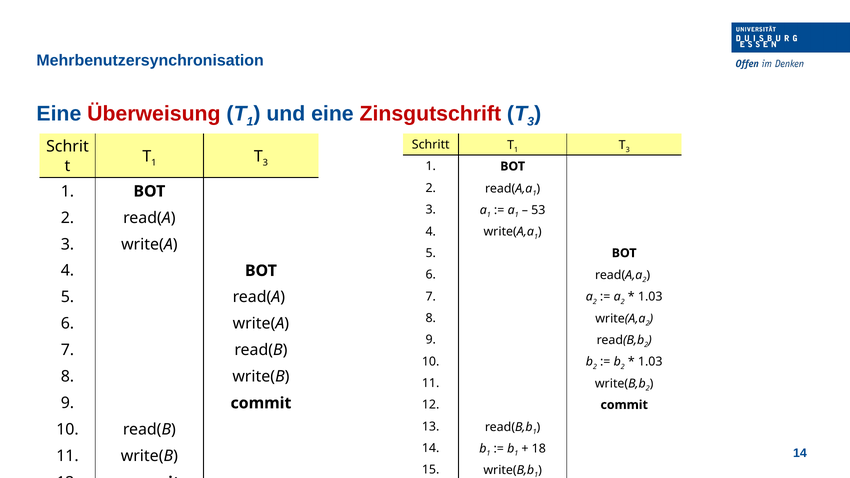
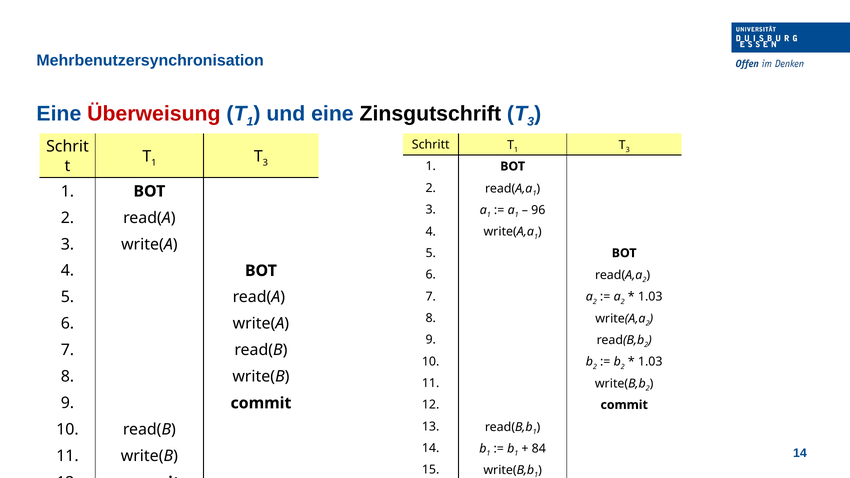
Zinsgutschrift colour: red -> black
53: 53 -> 96
18: 18 -> 84
